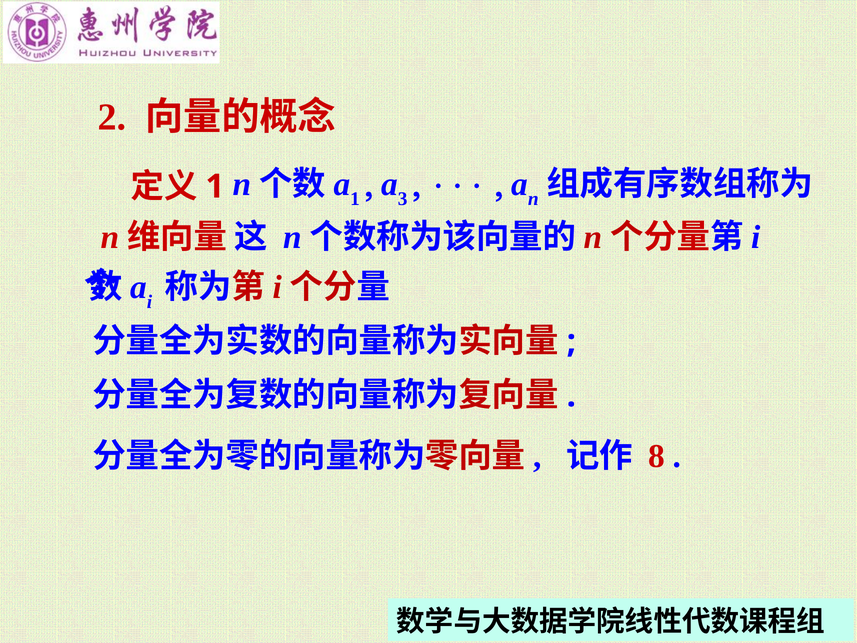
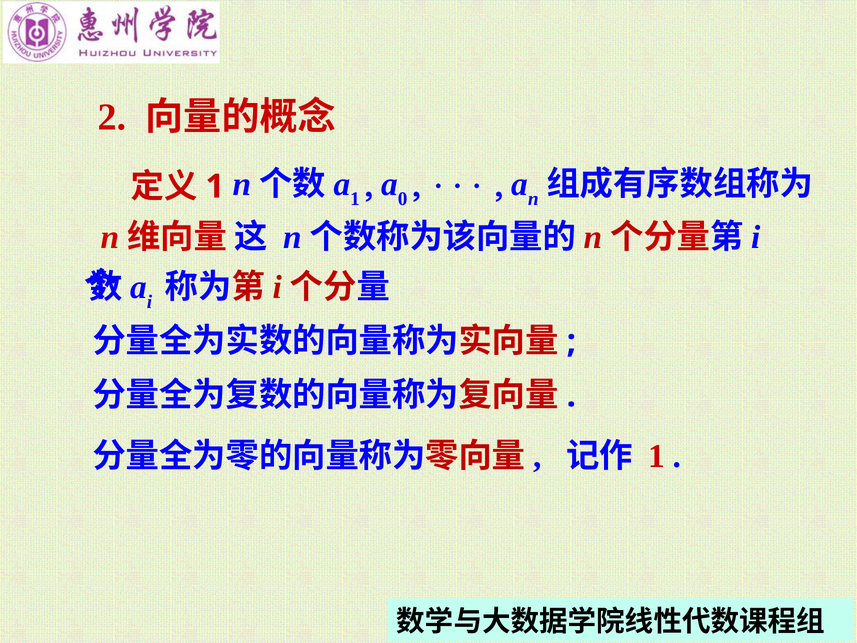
3: 3 -> 0
8 at (656, 456): 8 -> 1
